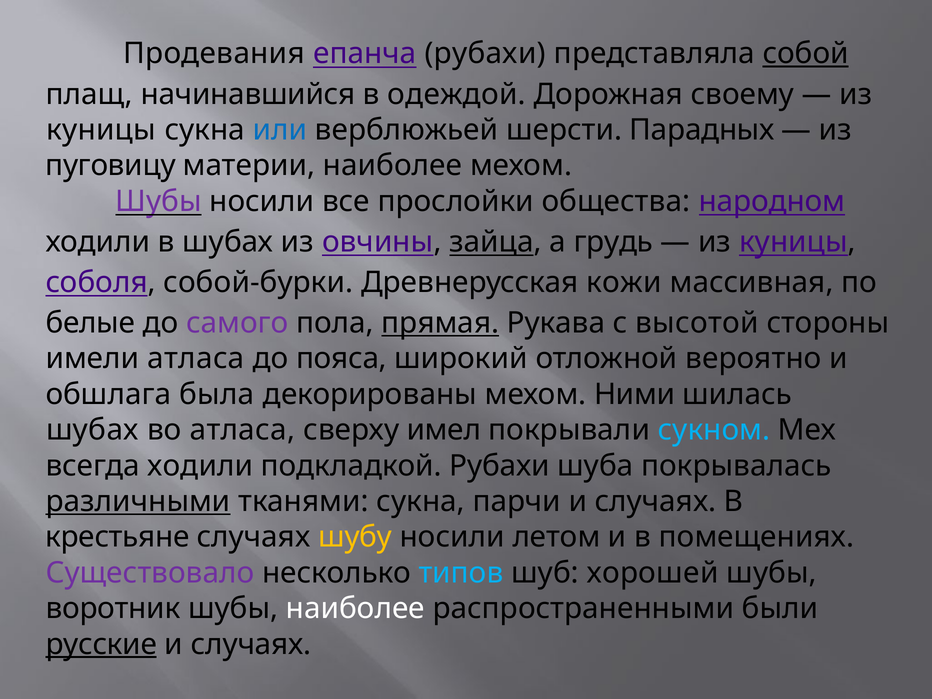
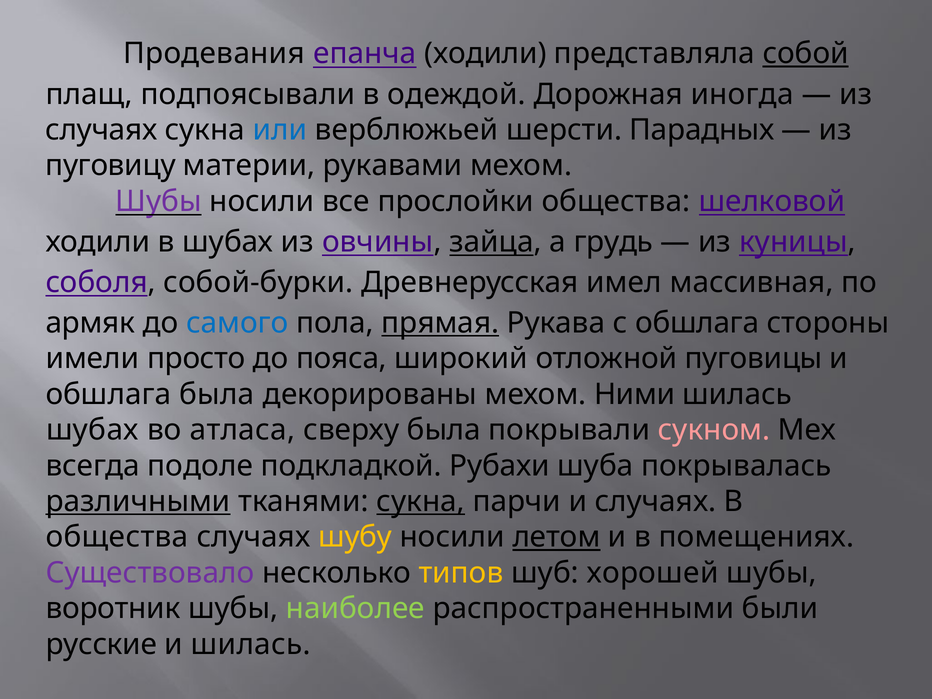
епанча рубахи: рубахи -> ходили
начинавшийся: начинавшийся -> подпоясывали
своему: своему -> иногда
куницы at (101, 130): куницы -> случаях
материи наиболее: наиболее -> рукавами
народном: народном -> шелковой
кожи: кожи -> имел
белые: белые -> армяк
самого colour: purple -> blue
с высотой: высотой -> обшлага
имели атласа: атласа -> просто
вероятно: вероятно -> пуговицы
сверху имел: имел -> была
сукном colour: light blue -> pink
всегда ходили: ходили -> подоле
сукна at (421, 501) underline: none -> present
крестьяне at (117, 537): крестьяне -> общества
летом underline: none -> present
типов colour: light blue -> yellow
наиболее at (355, 609) colour: white -> light green
русские underline: present -> none
случаях at (251, 644): случаях -> шилась
